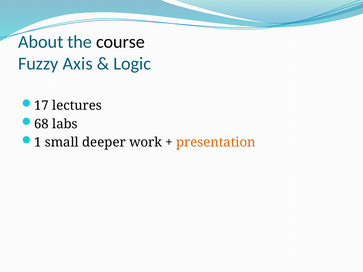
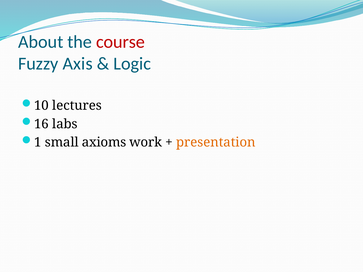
course colour: black -> red
17: 17 -> 10
68: 68 -> 16
deeper: deeper -> axioms
